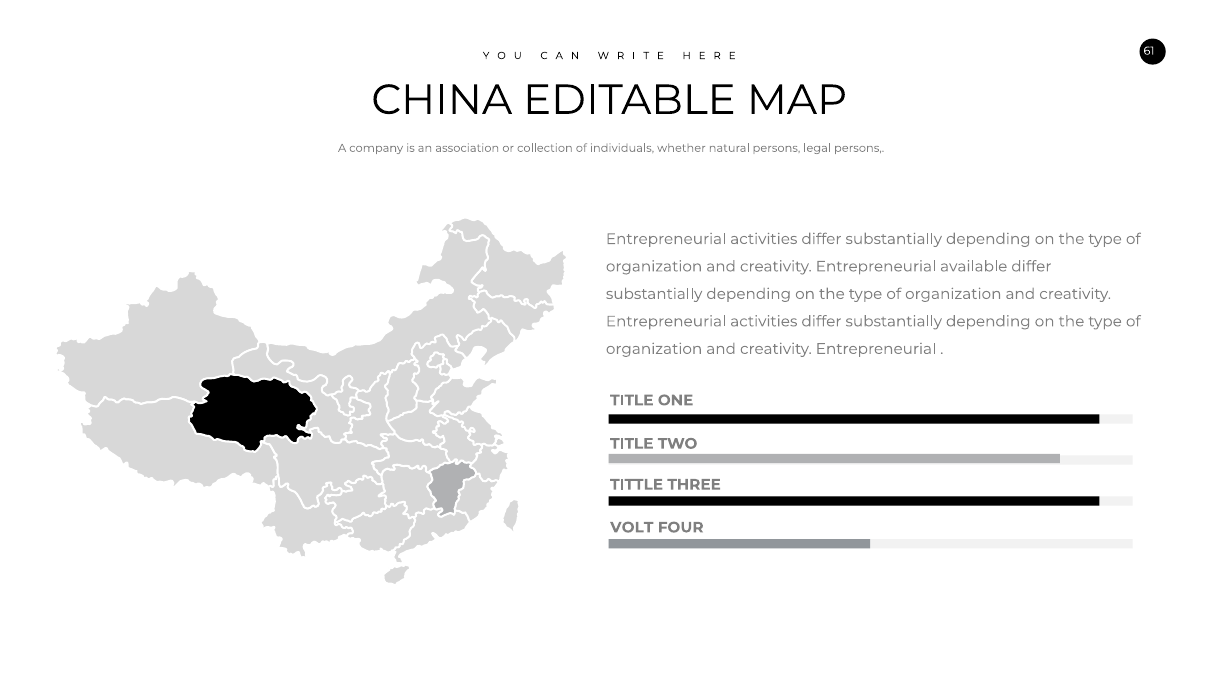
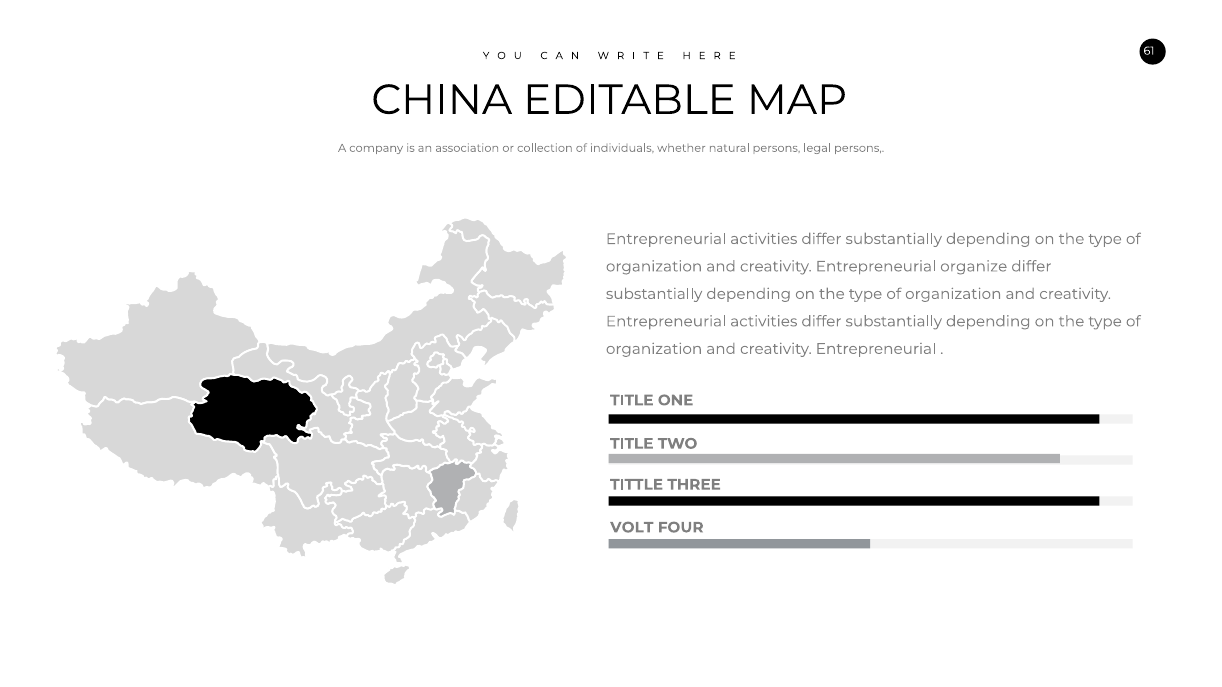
available: available -> organize
